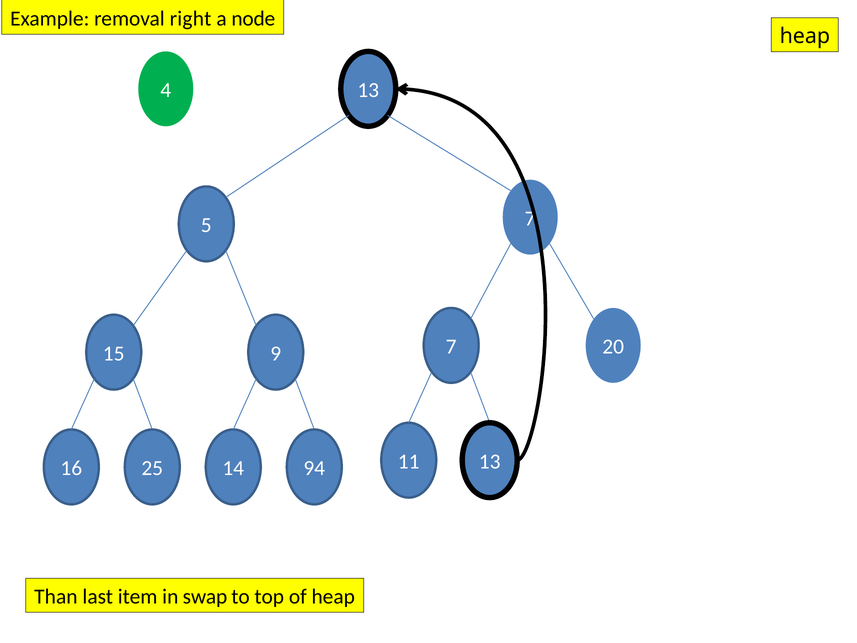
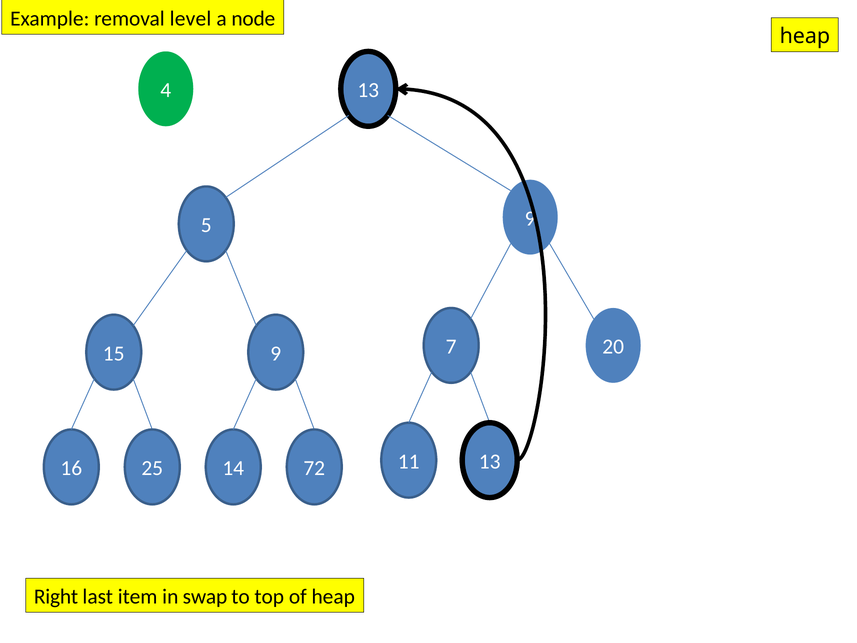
right: right -> level
5 7: 7 -> 9
94: 94 -> 72
Than: Than -> Right
